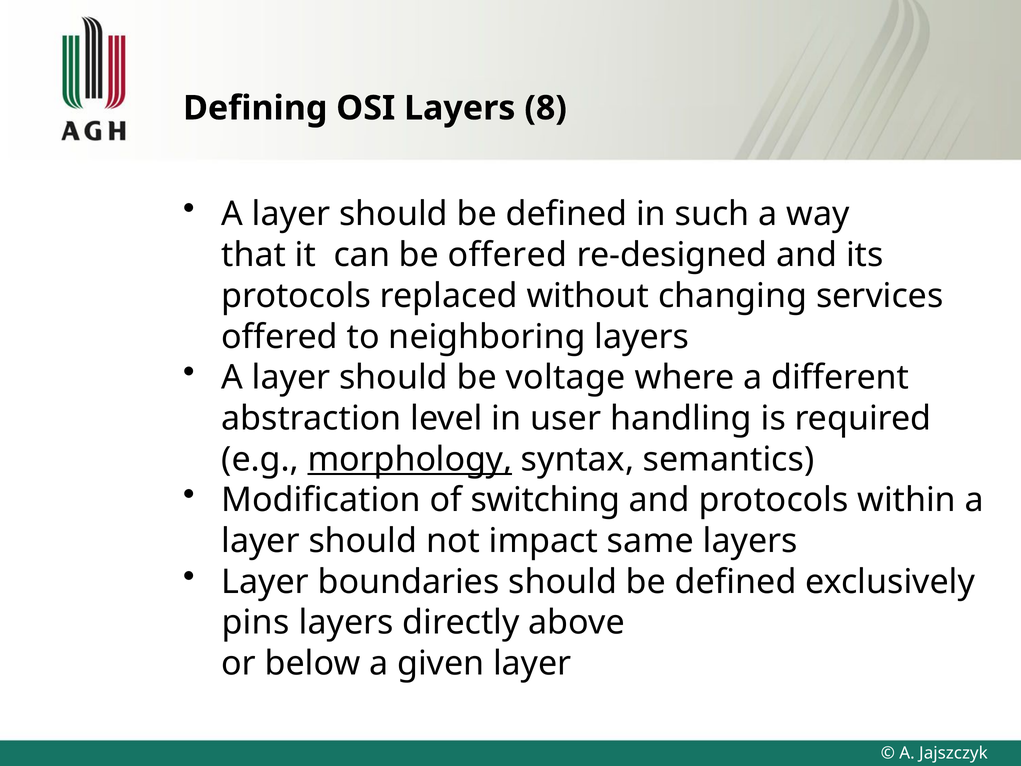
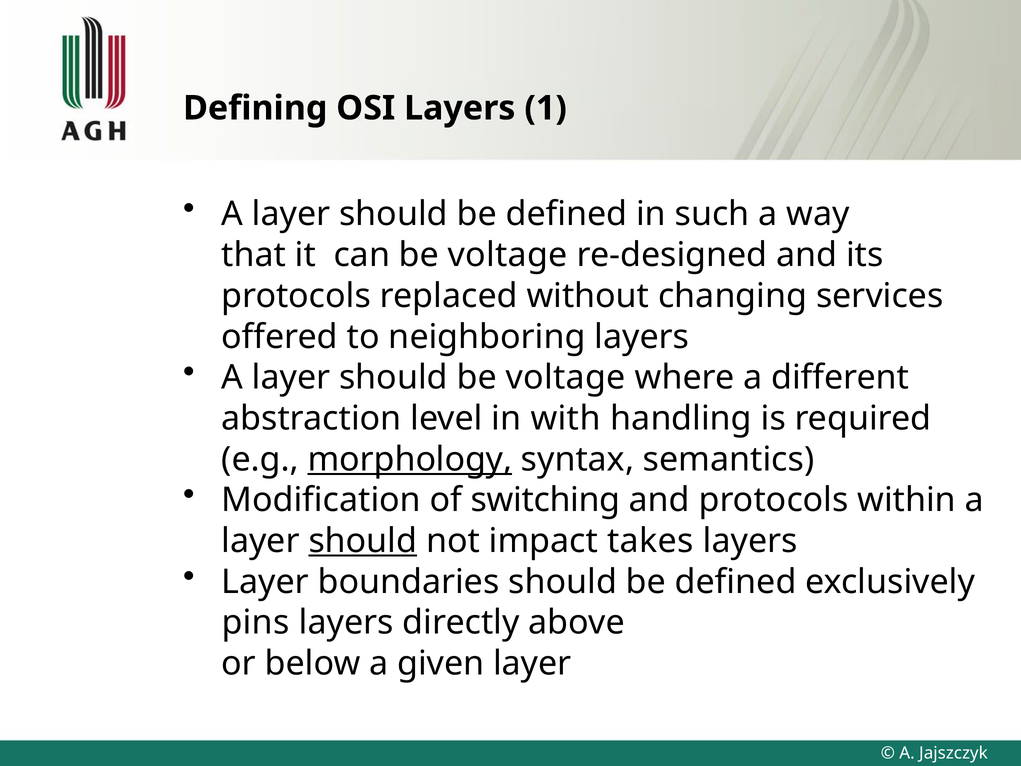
8: 8 -> 1
can be offered: offered -> voltage
user: user -> with
should at (363, 541) underline: none -> present
same: same -> takes
